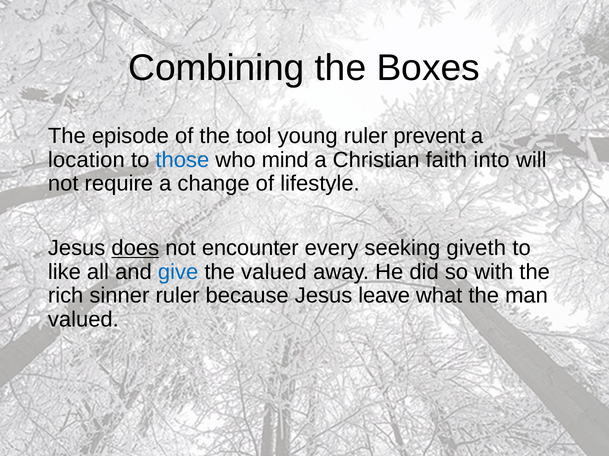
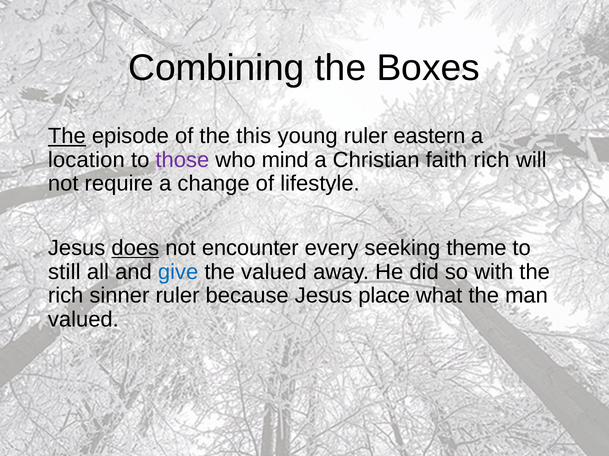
The at (67, 136) underline: none -> present
tool: tool -> this
prevent: prevent -> eastern
those colour: blue -> purple
faith into: into -> rich
giveth: giveth -> theme
like: like -> still
leave: leave -> place
